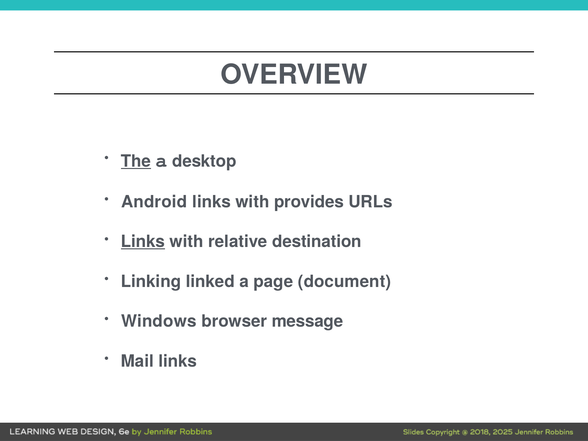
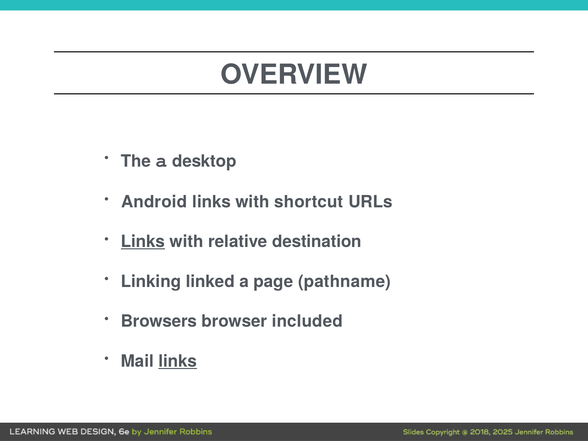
The underline: present -> none
provides: provides -> shortcut
document: document -> pathname
Windows: Windows -> Browsers
message: message -> included
links at (178, 361) underline: none -> present
